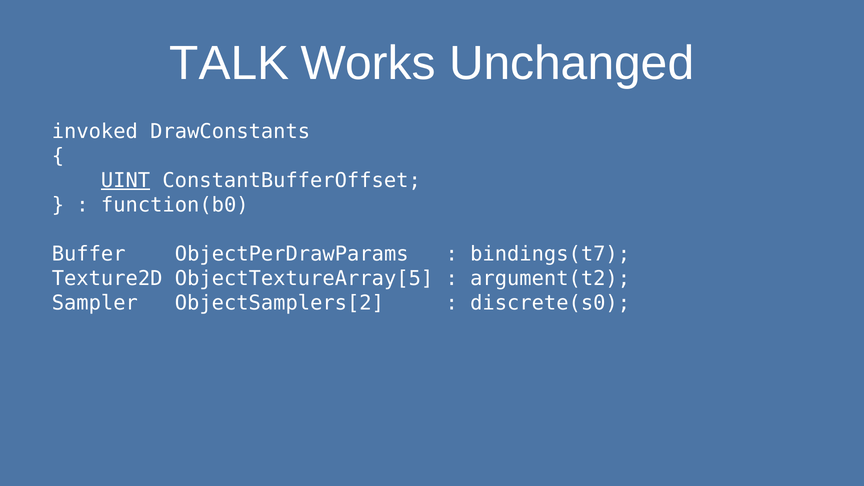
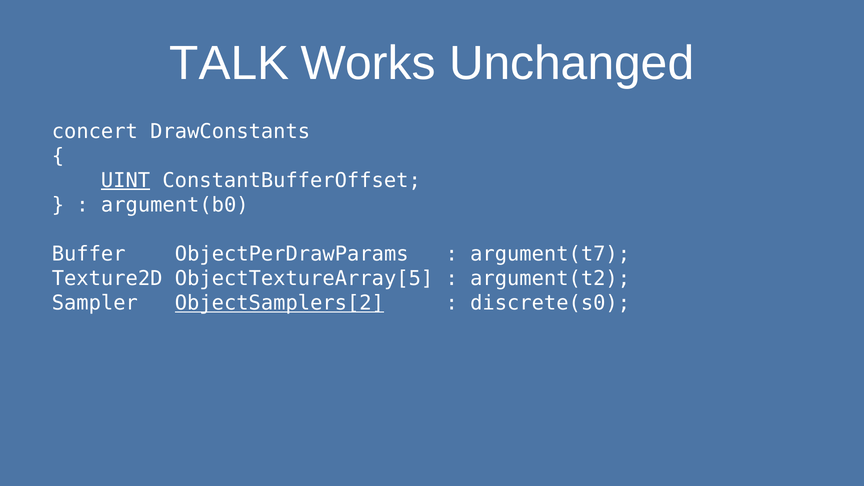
invoked: invoked -> concert
function(b0: function(b0 -> argument(b0
bindings(t7: bindings(t7 -> argument(t7
ObjectSamplers[2 underline: none -> present
